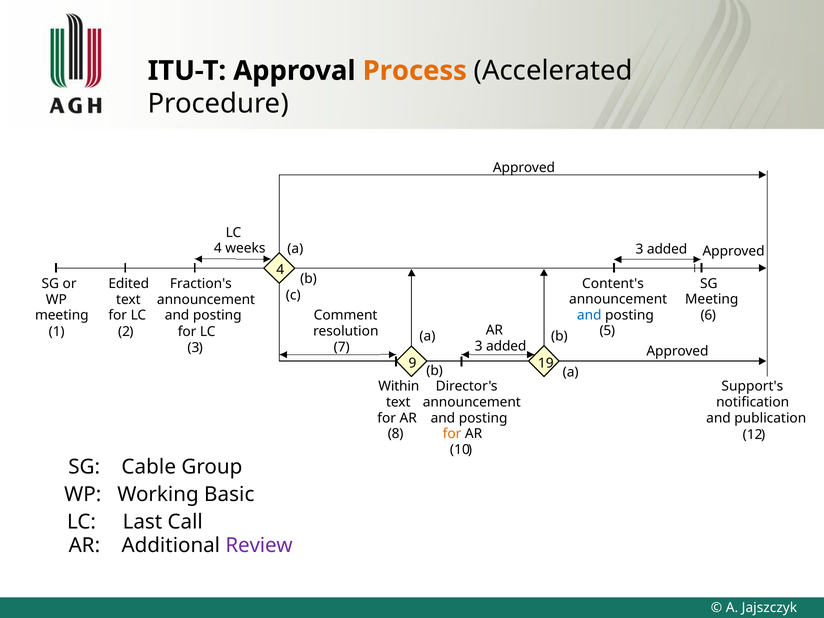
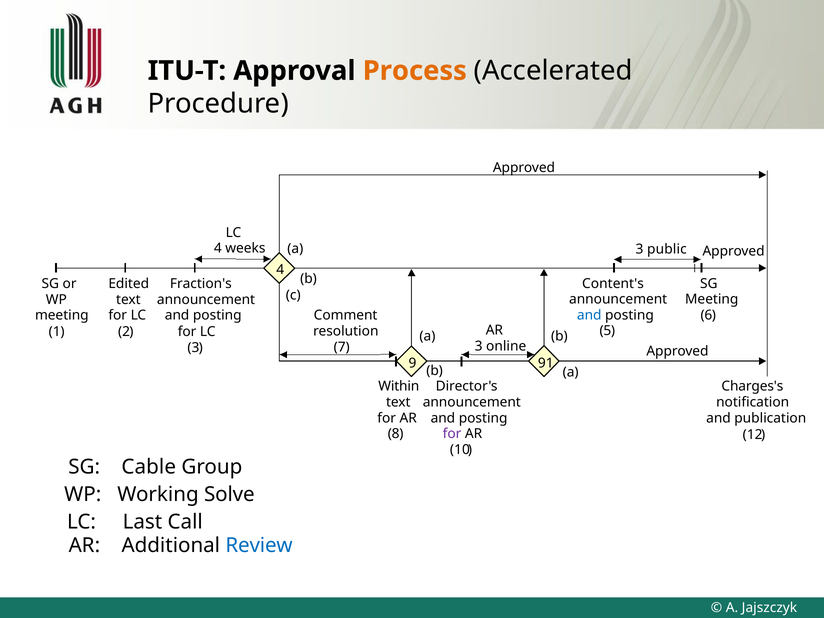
added at (667, 249): added -> public
added at (506, 346): added -> online
19: 19 -> 91
Support's: Support's -> Charges's
for at (452, 434) colour: orange -> purple
Basic: Basic -> Solve
Review colour: purple -> blue
